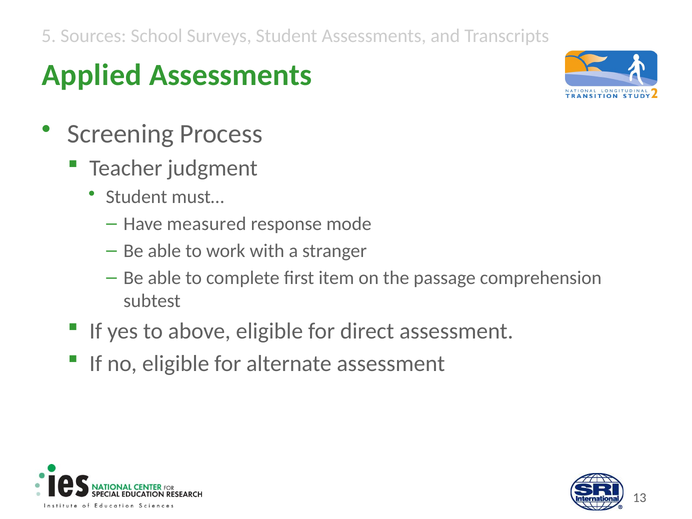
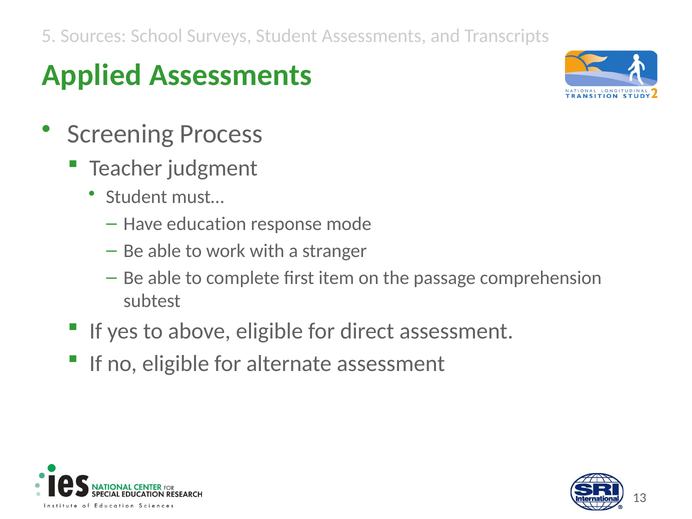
measured: measured -> education
